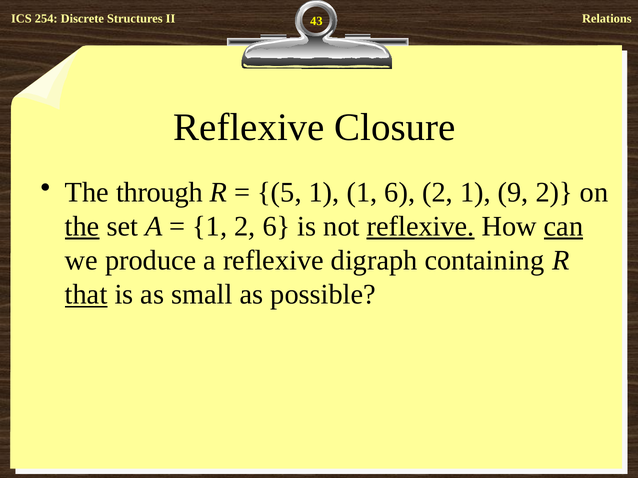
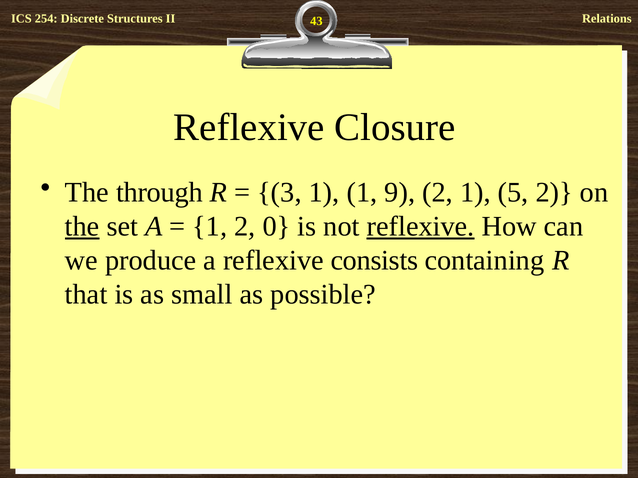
5: 5 -> 3
1 6: 6 -> 9
9: 9 -> 5
2 6: 6 -> 0
can underline: present -> none
digraph: digraph -> consists
that underline: present -> none
